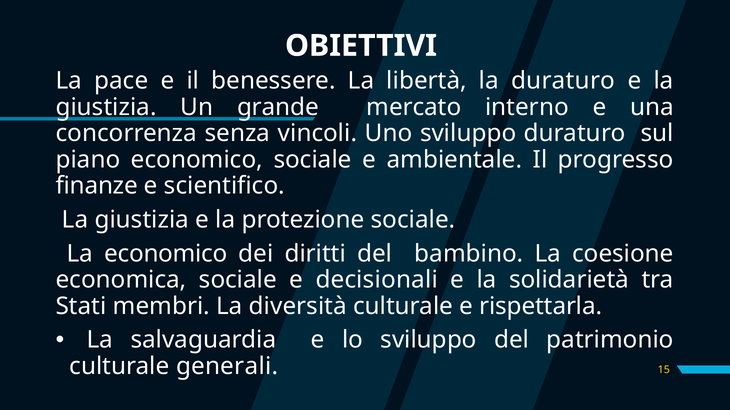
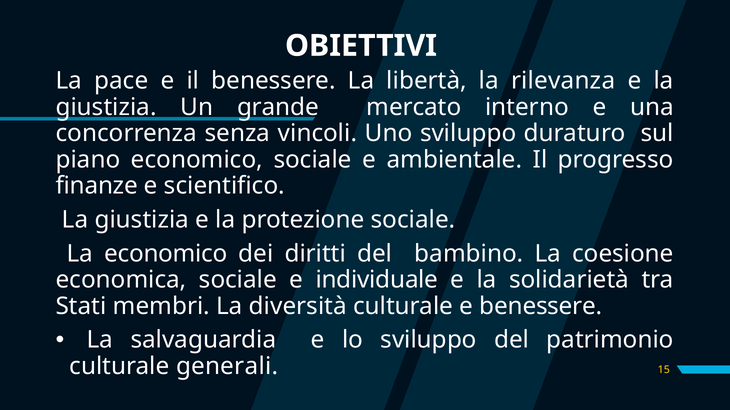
la duraturo: duraturo -> rilevanza
decisionali: decisionali -> individuale
e rispettarla: rispettarla -> benessere
